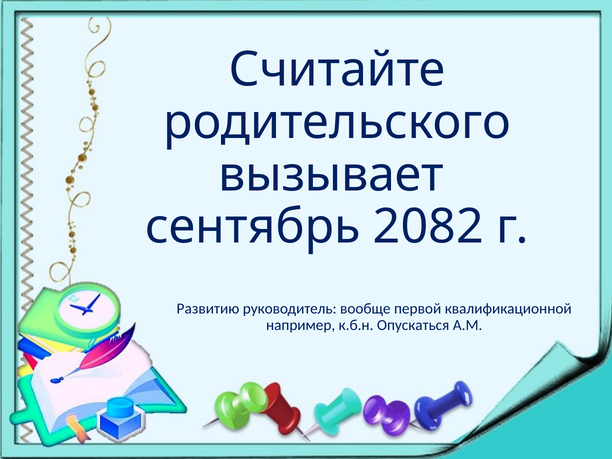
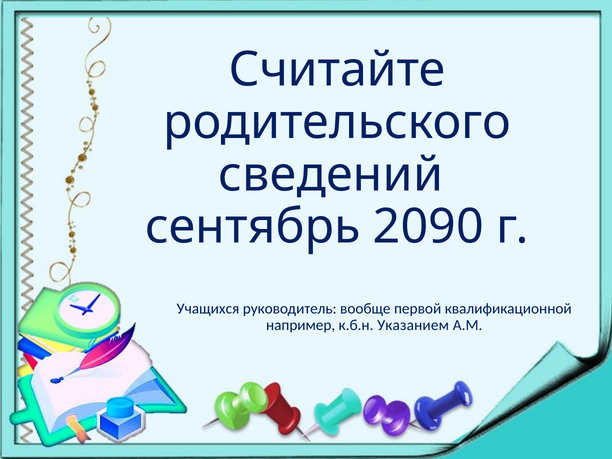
вызывает: вызывает -> сведений
2082: 2082 -> 2090
Развитию: Развитию -> Учащихся
Опускаться: Опускаться -> Указанием
